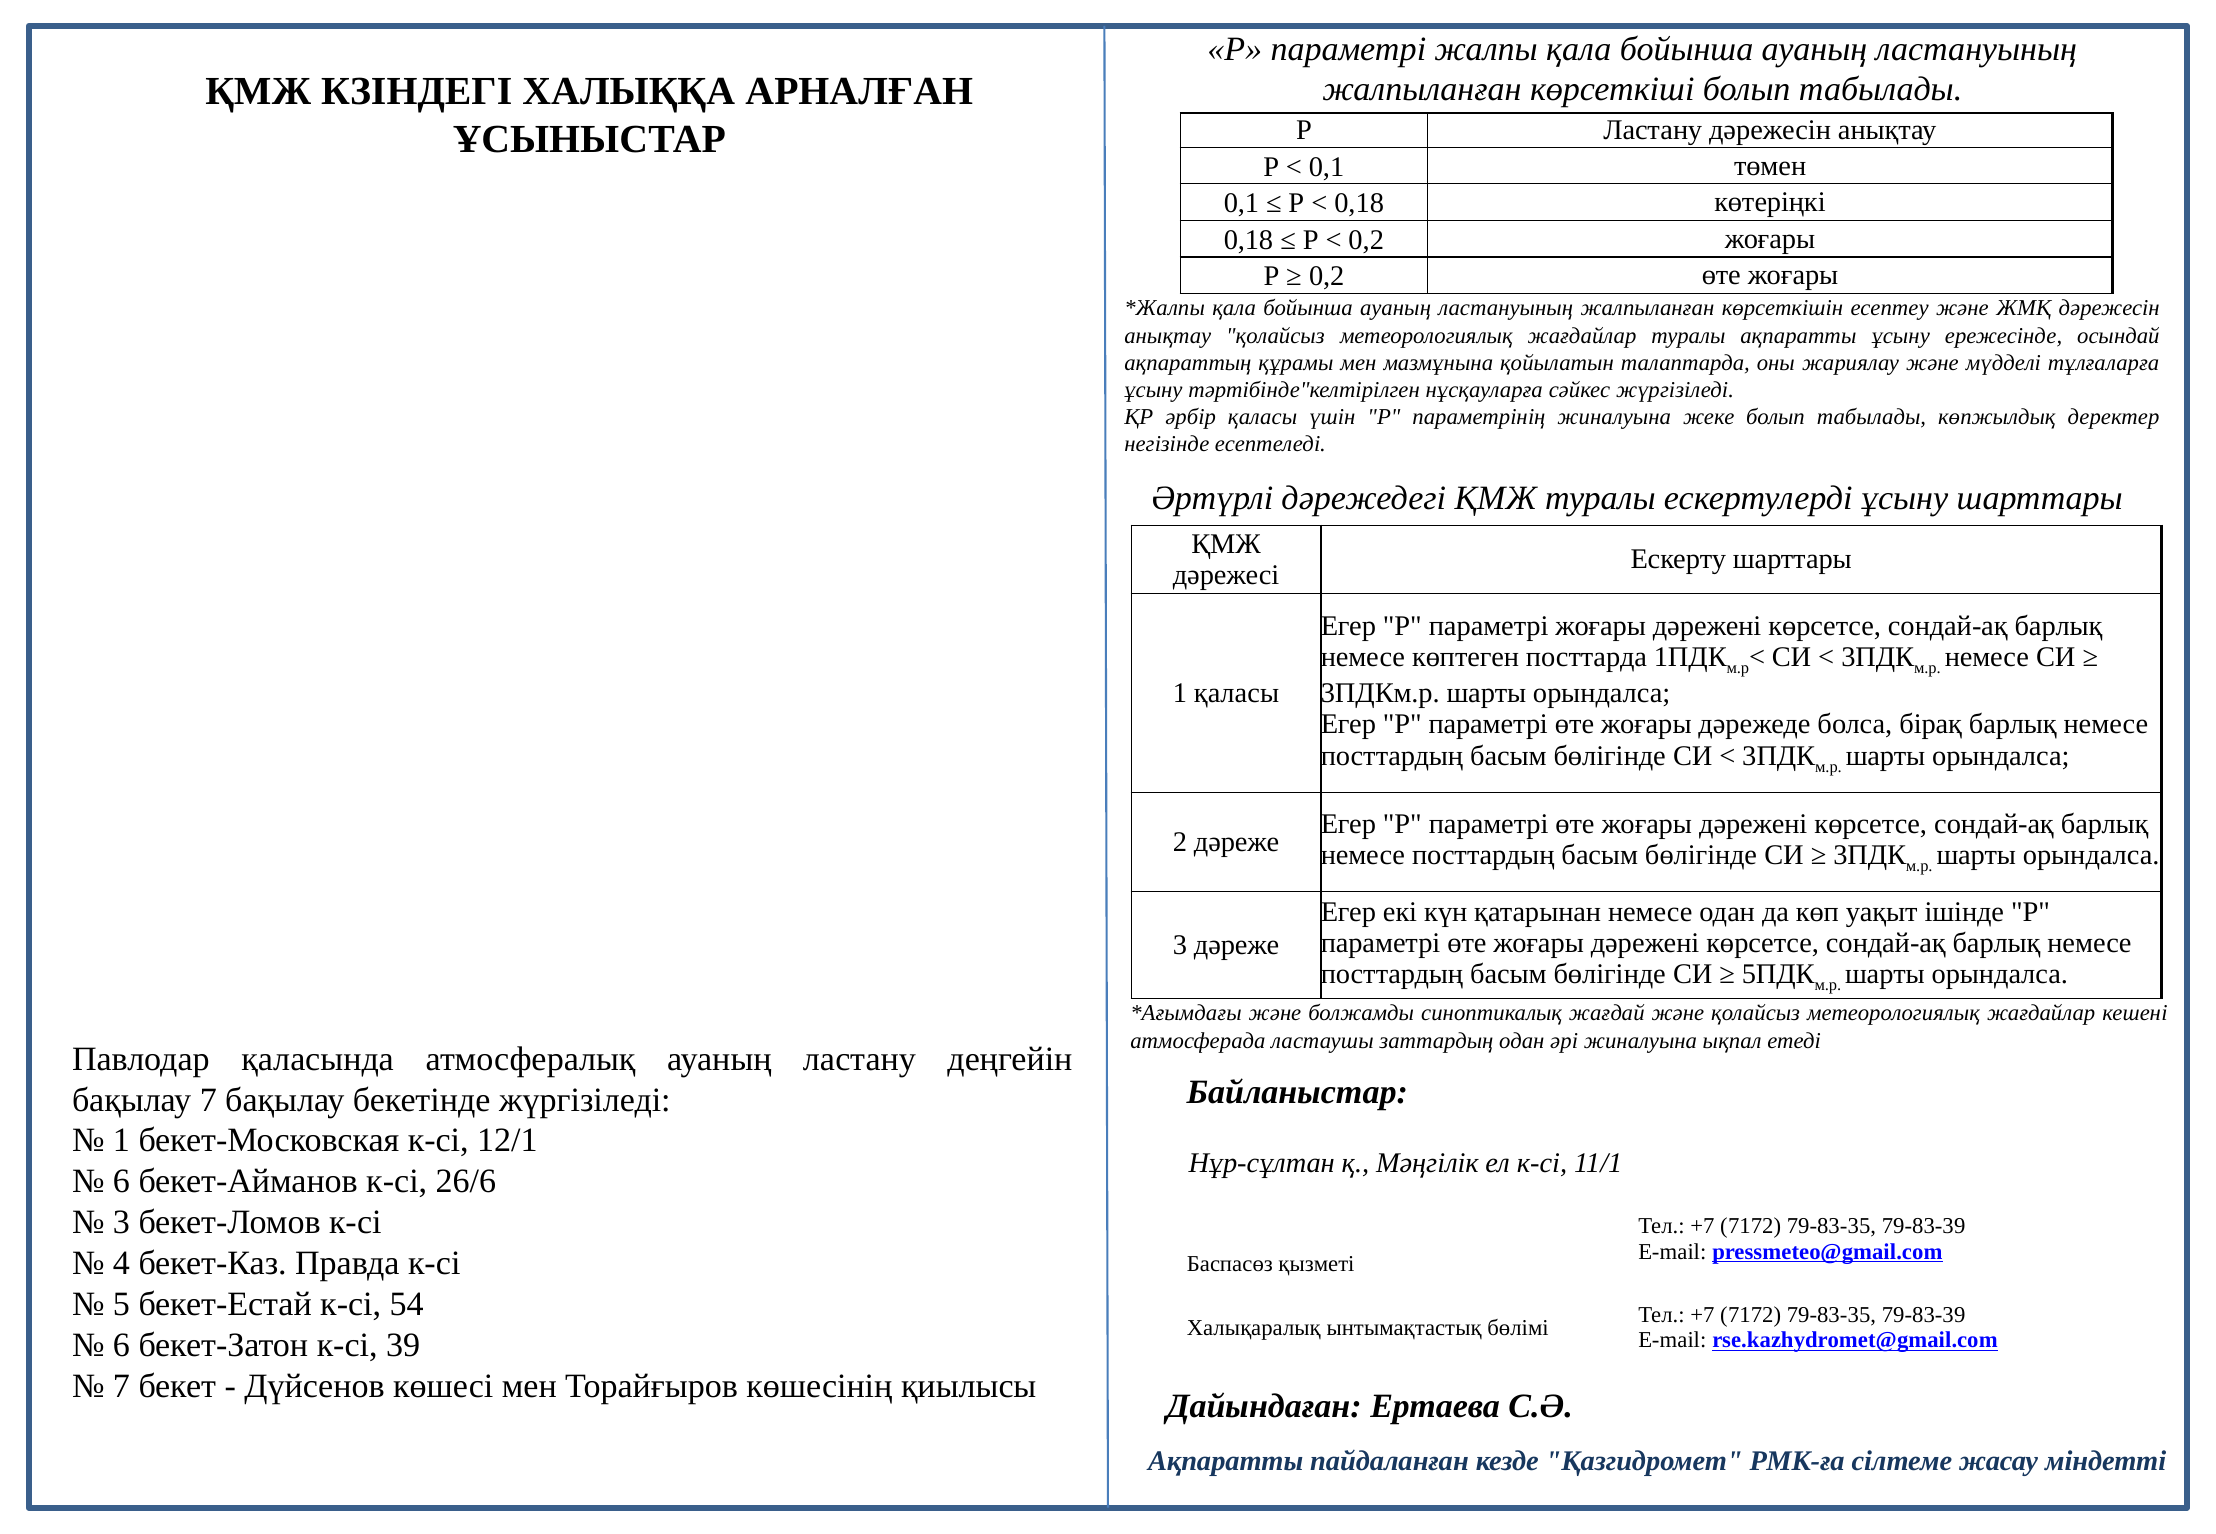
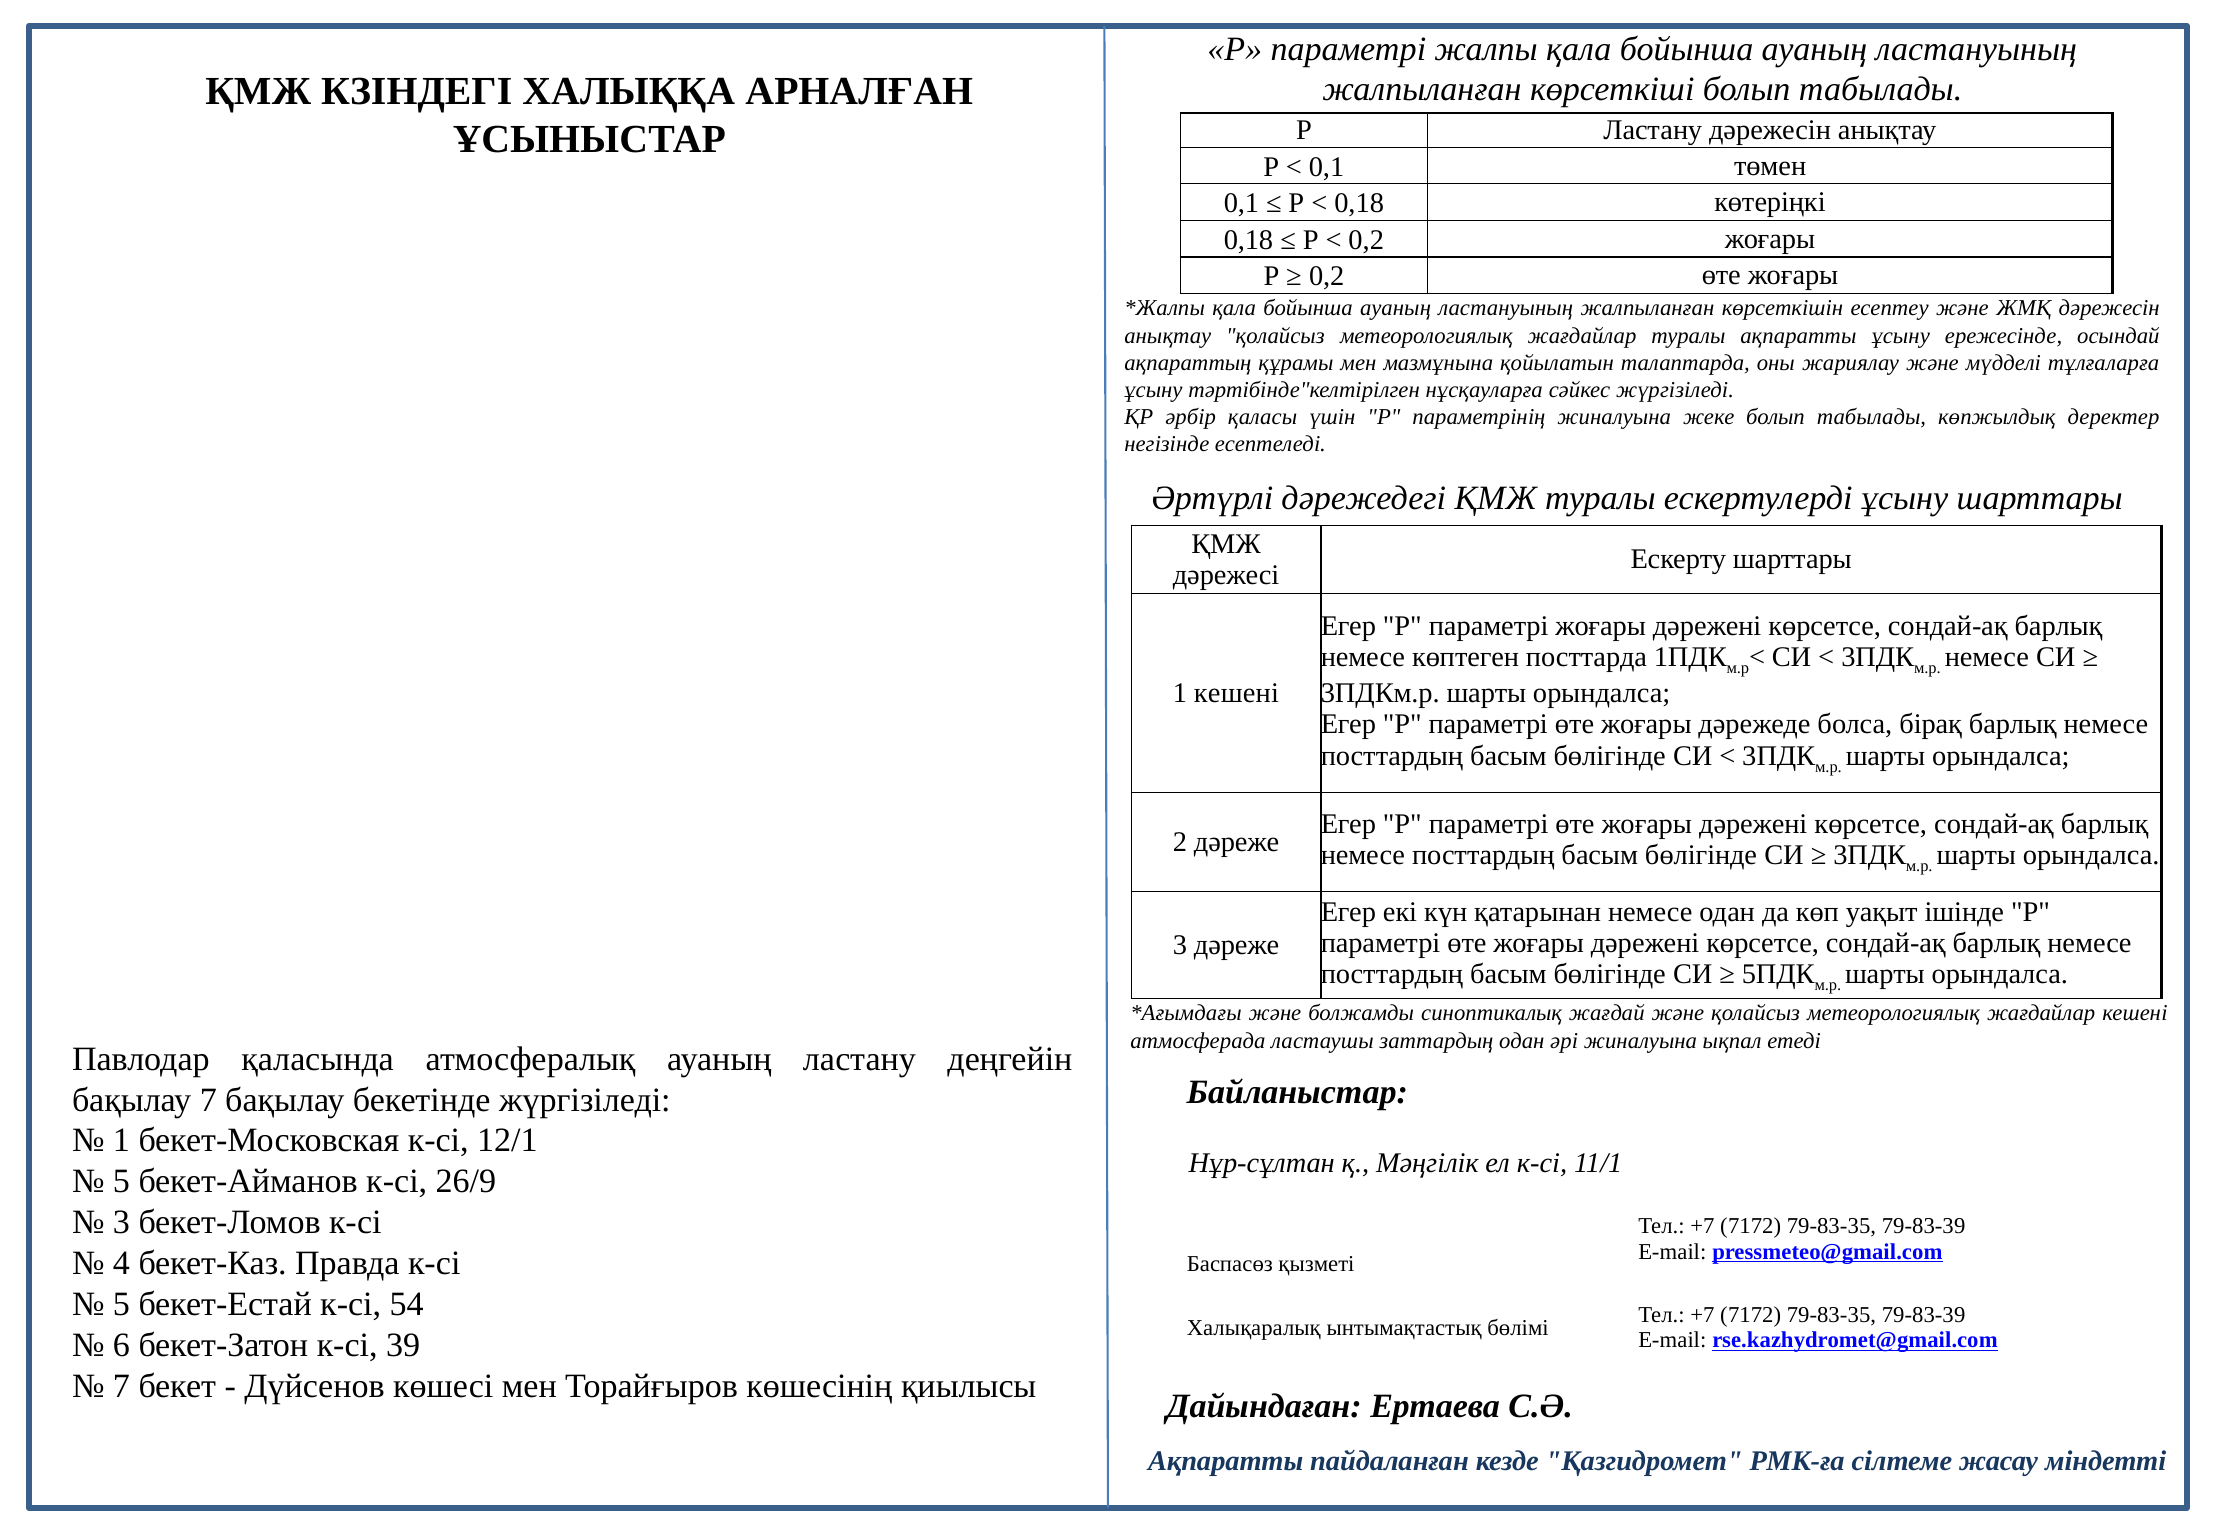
1 қаласы: қаласы -> кешені
6 at (122, 1182): 6 -> 5
26/6: 26/6 -> 26/9
